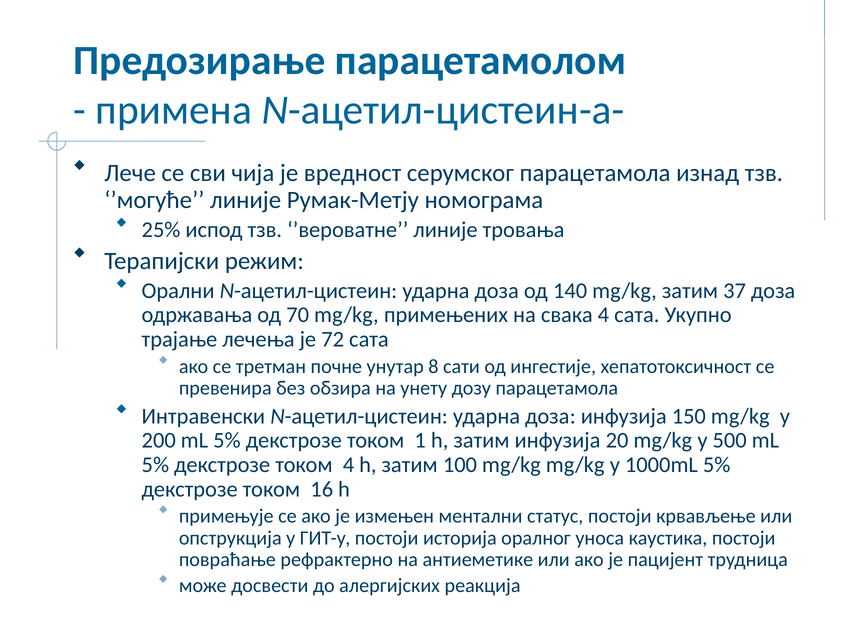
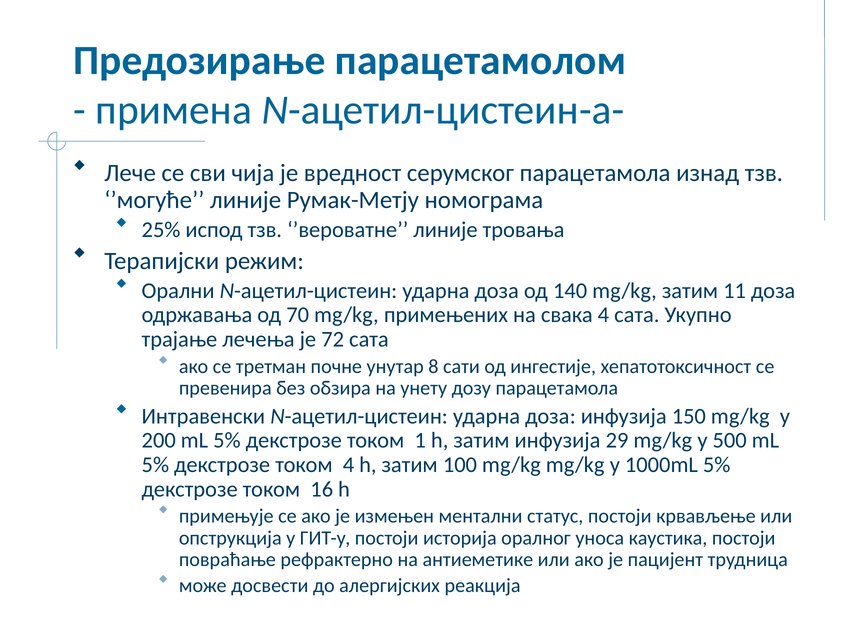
37: 37 -> 11
20: 20 -> 29
